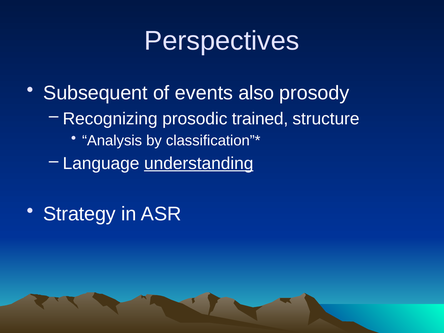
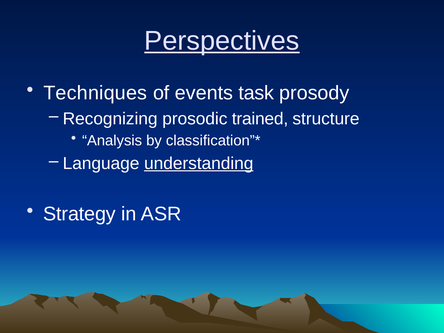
Perspectives underline: none -> present
Subsequent: Subsequent -> Techniques
also: also -> task
